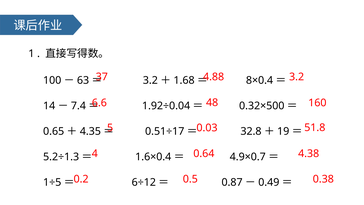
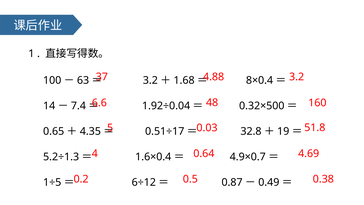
4.38: 4.38 -> 4.69
